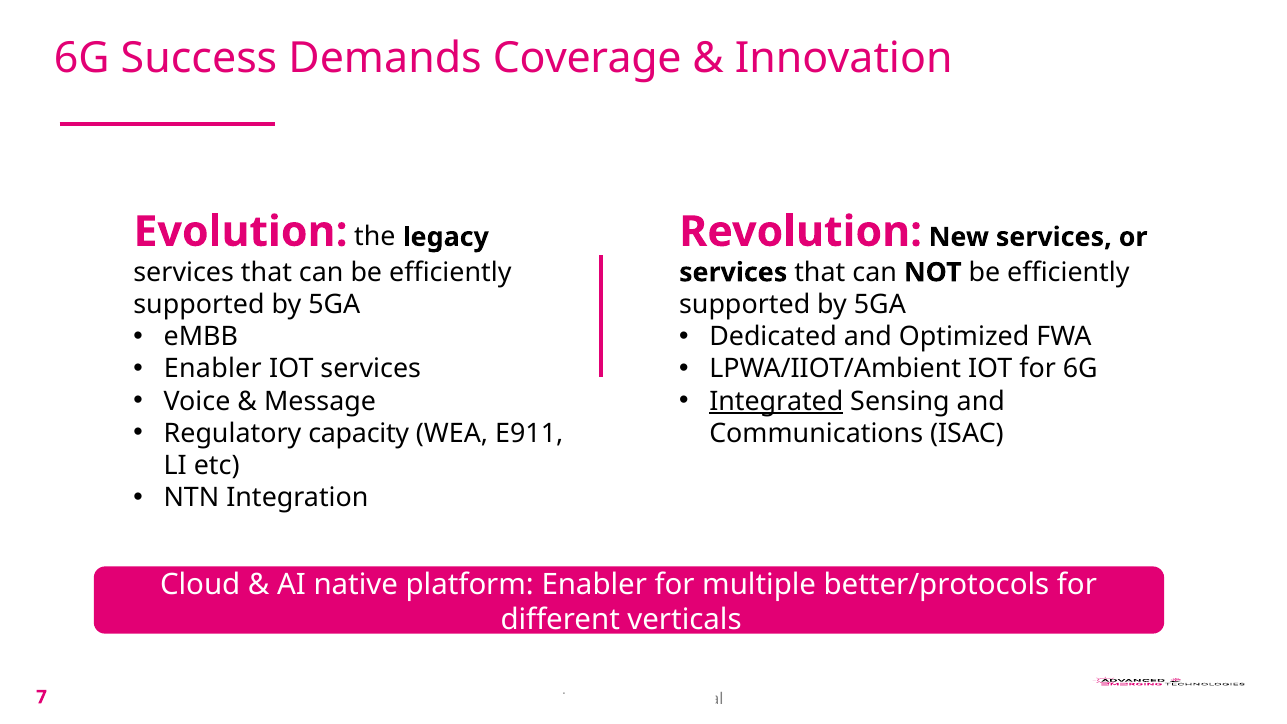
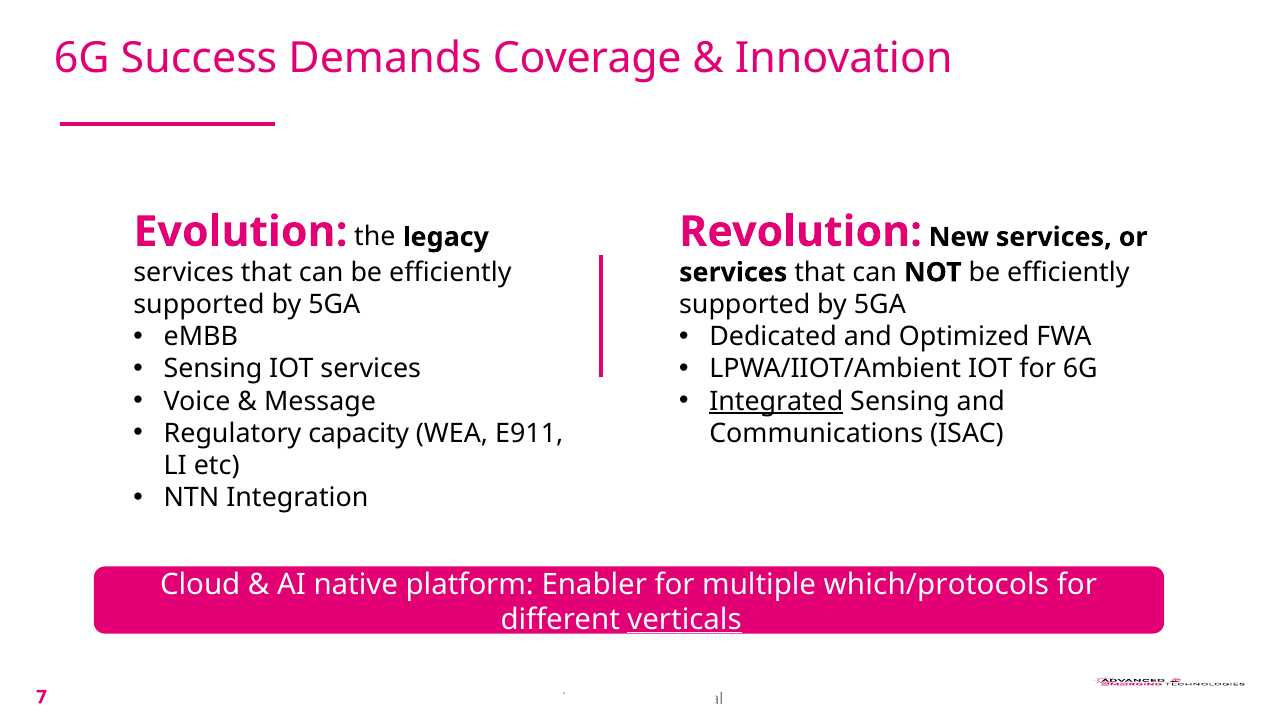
Enabler at (213, 369): Enabler -> Sensing
better/protocols: better/protocols -> which/protocols
verticals underline: none -> present
